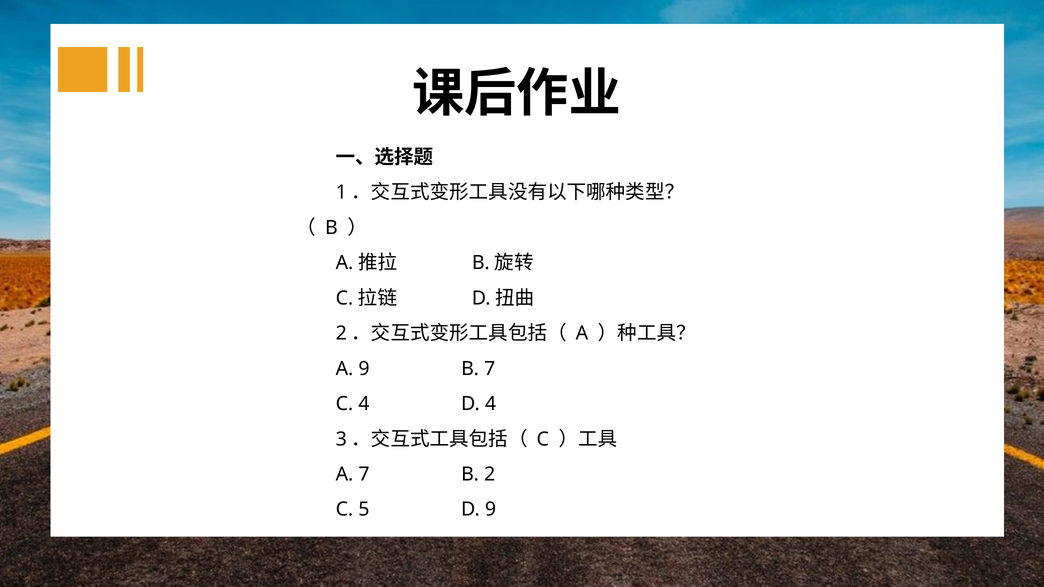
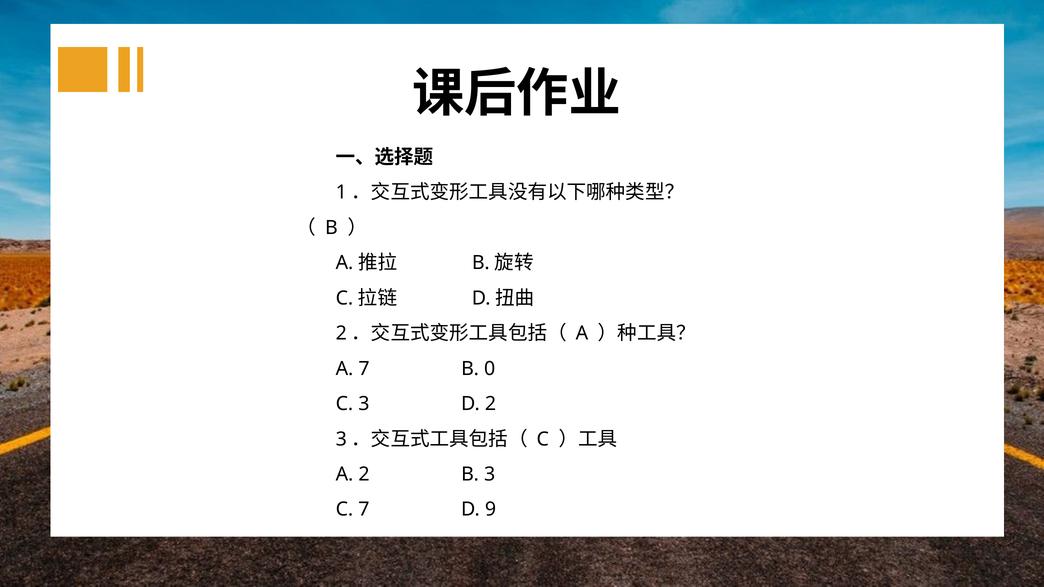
A 9: 9 -> 7
B 7: 7 -> 0
C 4: 4 -> 3
D 4: 4 -> 2
A 7: 7 -> 2
B 2: 2 -> 3
C 5: 5 -> 7
